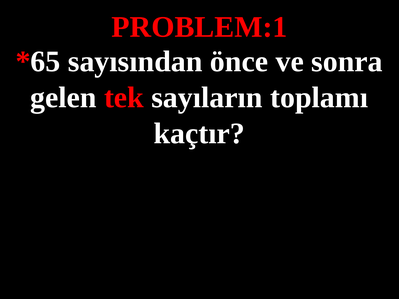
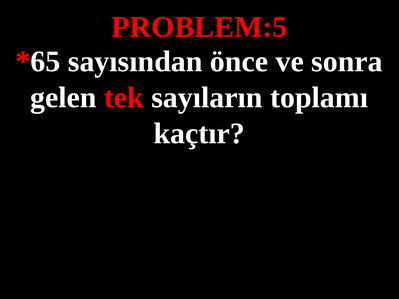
PROBLEM:1: PROBLEM:1 -> PROBLEM:5
